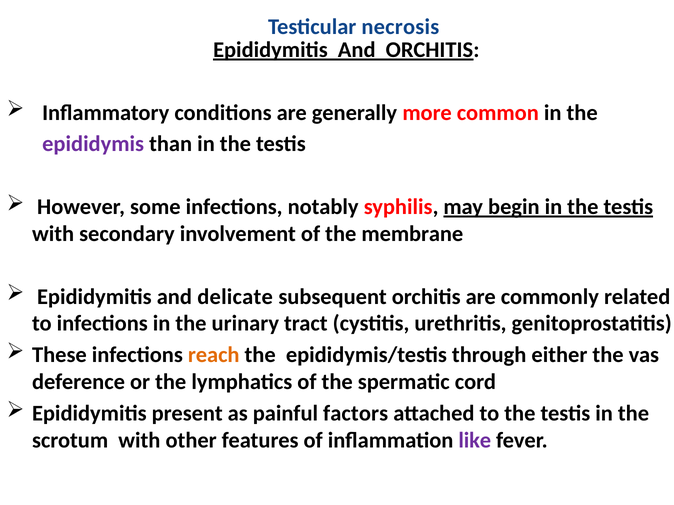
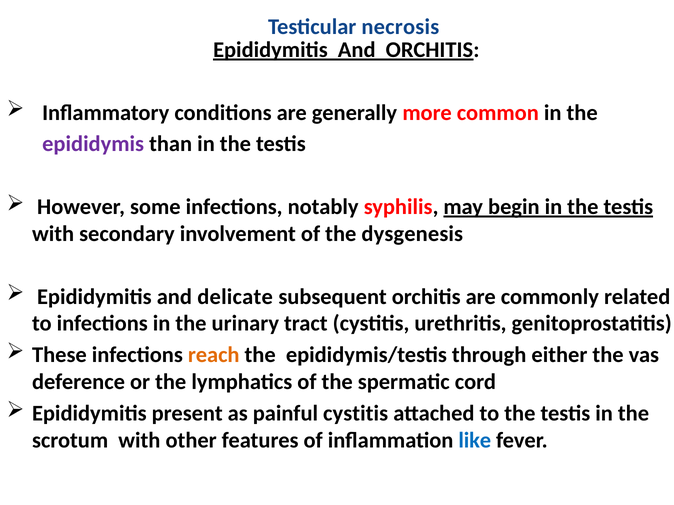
membrane: membrane -> dysgenesis
painful factors: factors -> cystitis
like colour: purple -> blue
